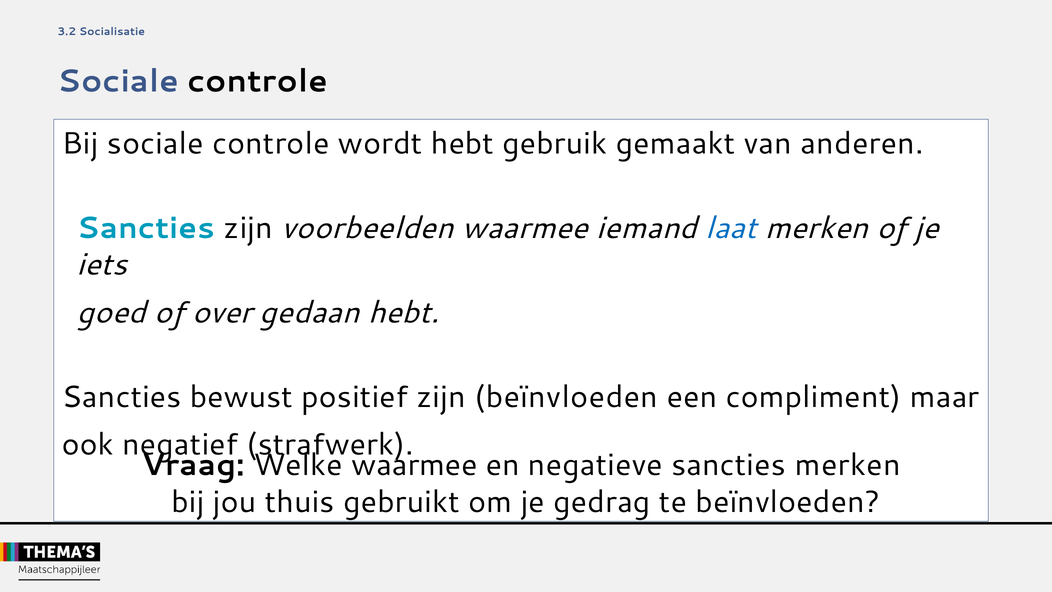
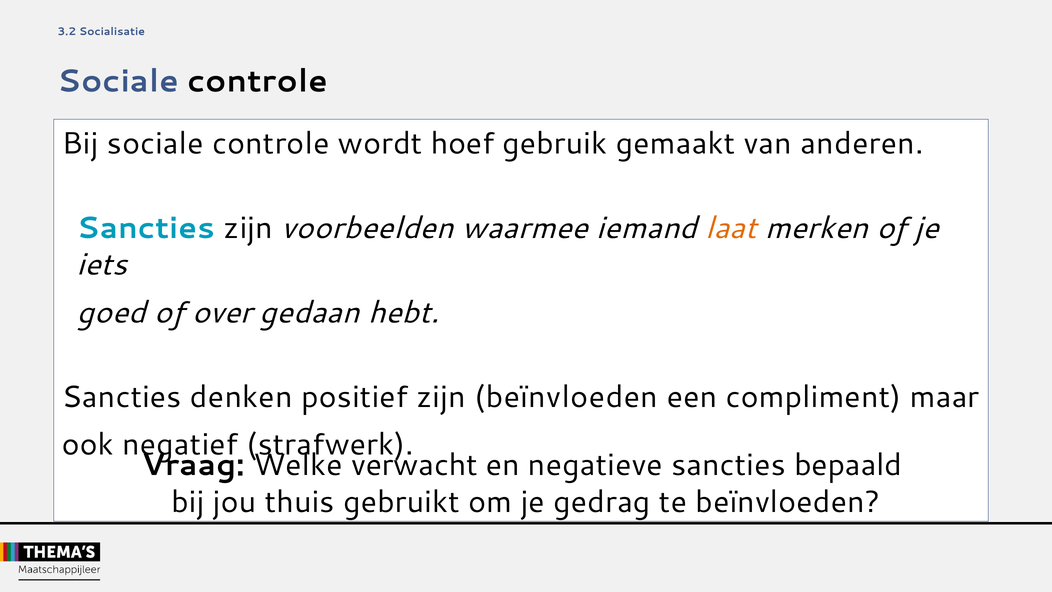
wordt hebt: hebt -> hoef
laat colour: blue -> orange
bewust: bewust -> denken
Welke waarmee: waarmee -> verwacht
sancties merken: merken -> bepaald
